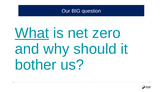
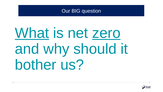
zero underline: none -> present
